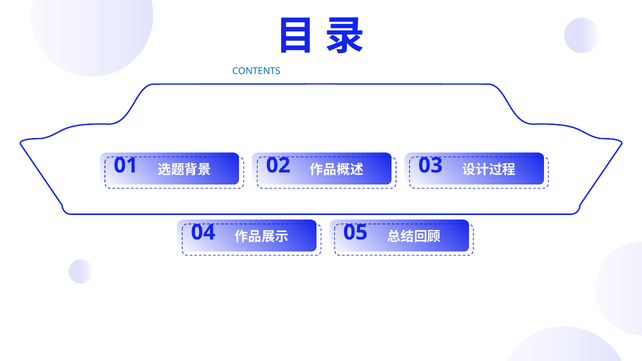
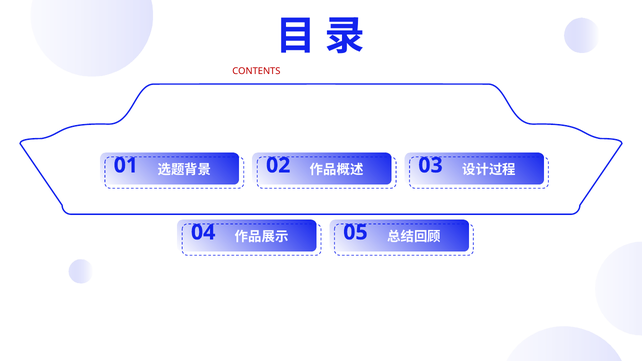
CONTENTS colour: blue -> red
